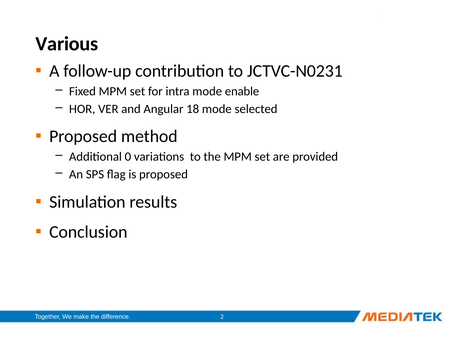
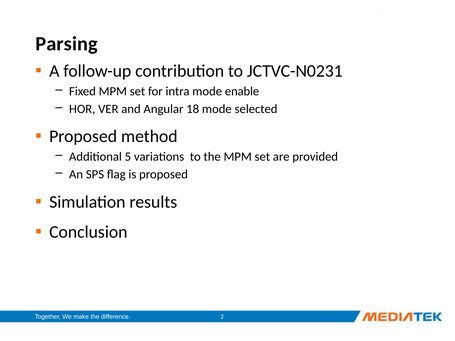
Various: Various -> Parsing
0: 0 -> 5
